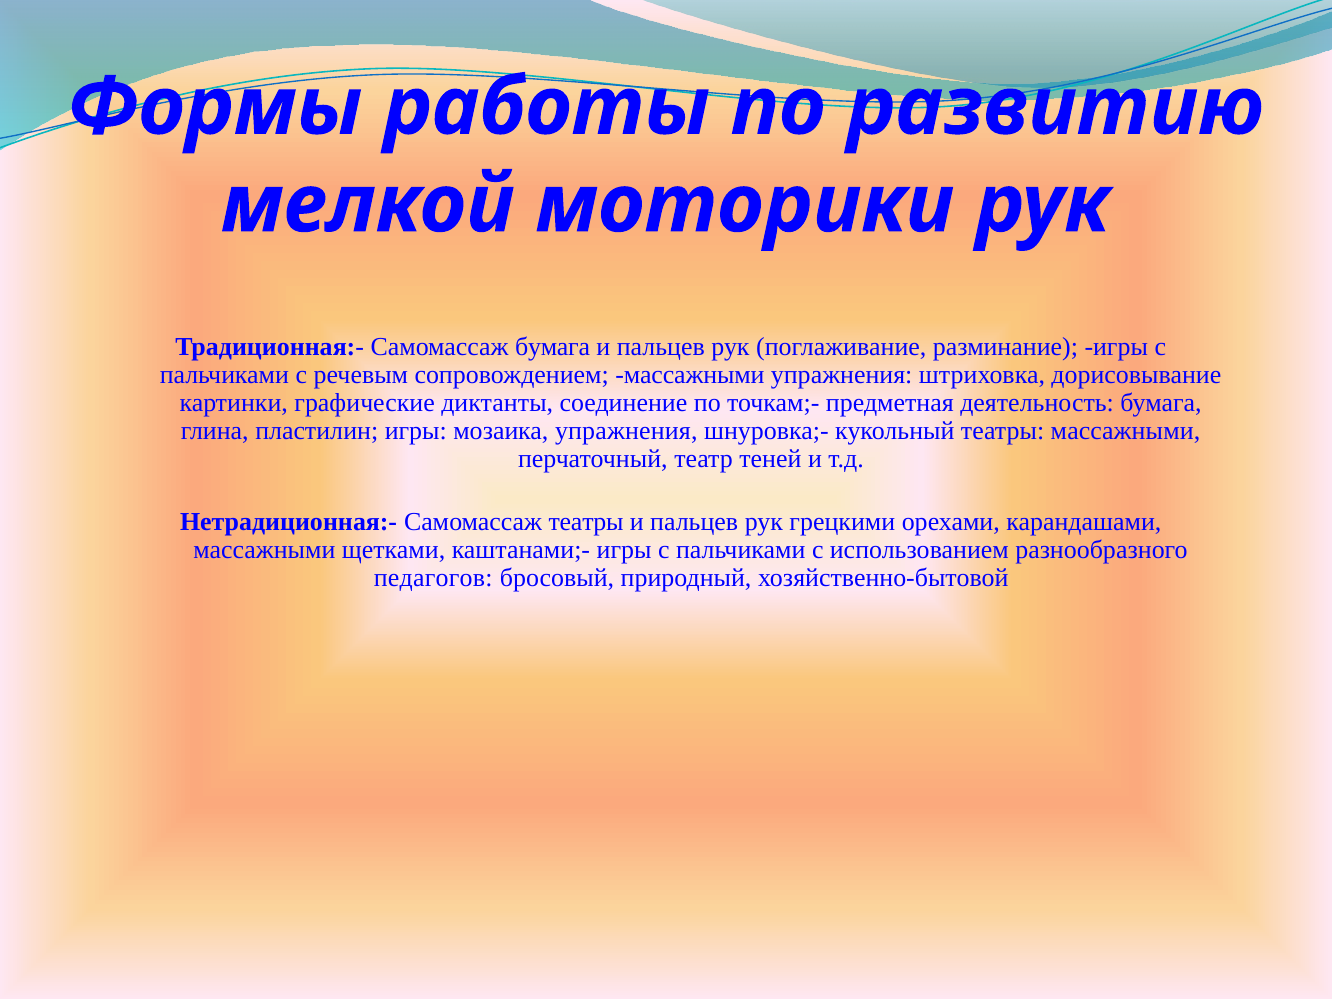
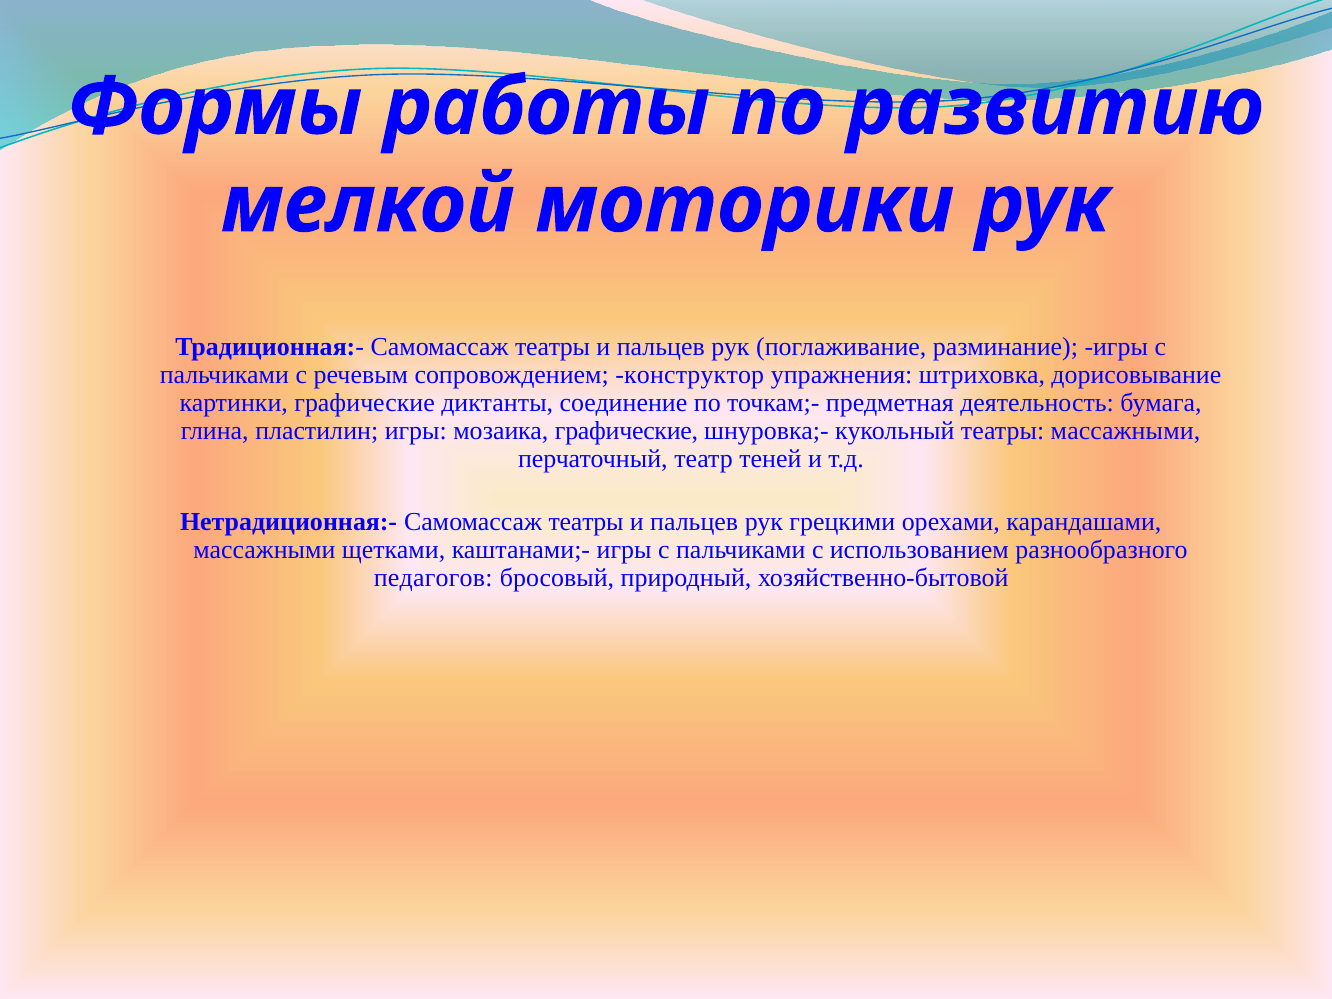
Традиционная:- Самомассаж бумага: бумага -> театры
сопровождением массажными: массажными -> конструктор
мозаика упражнения: упражнения -> графические
